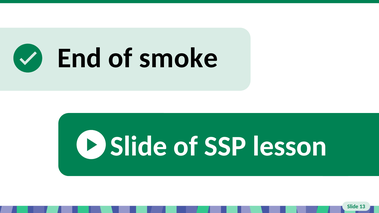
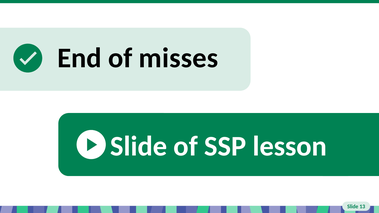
smoke: smoke -> misses
